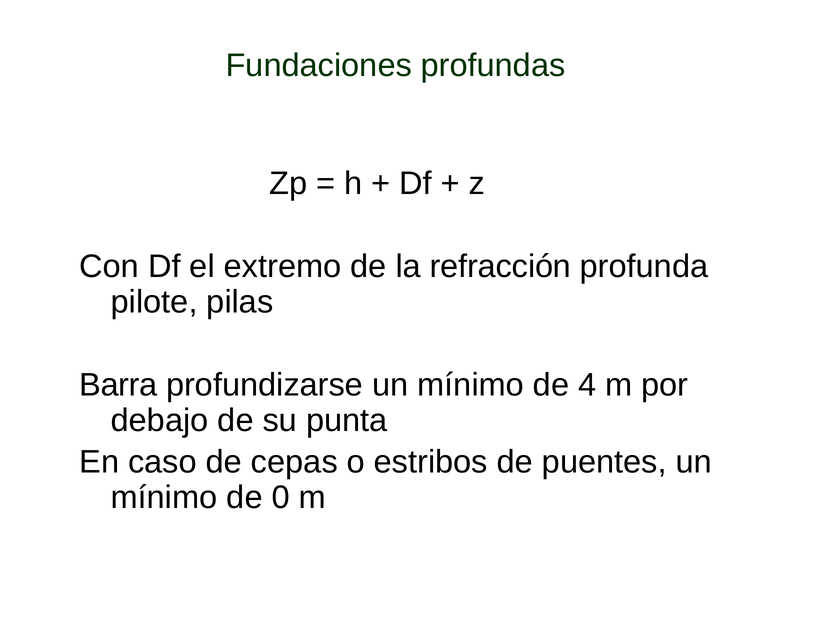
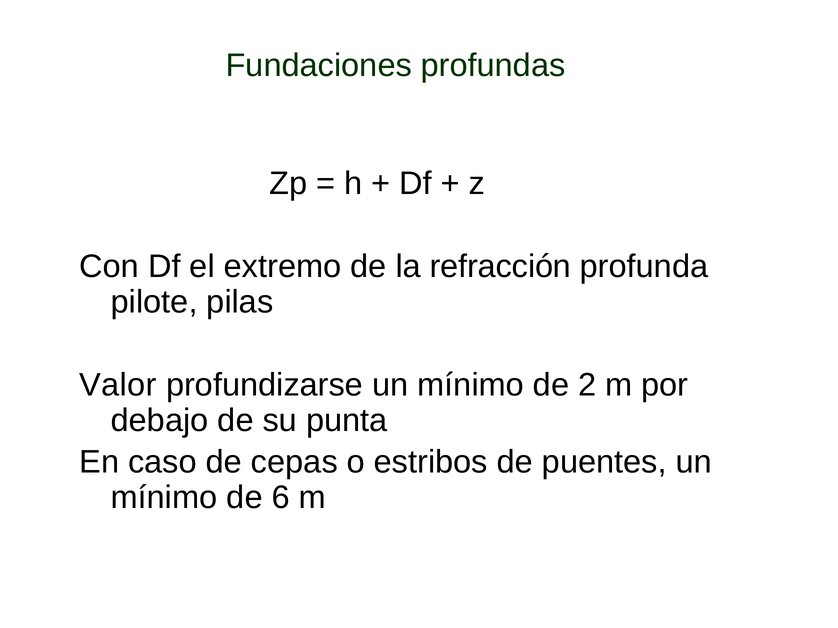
Barra: Barra -> Valor
4: 4 -> 2
0: 0 -> 6
